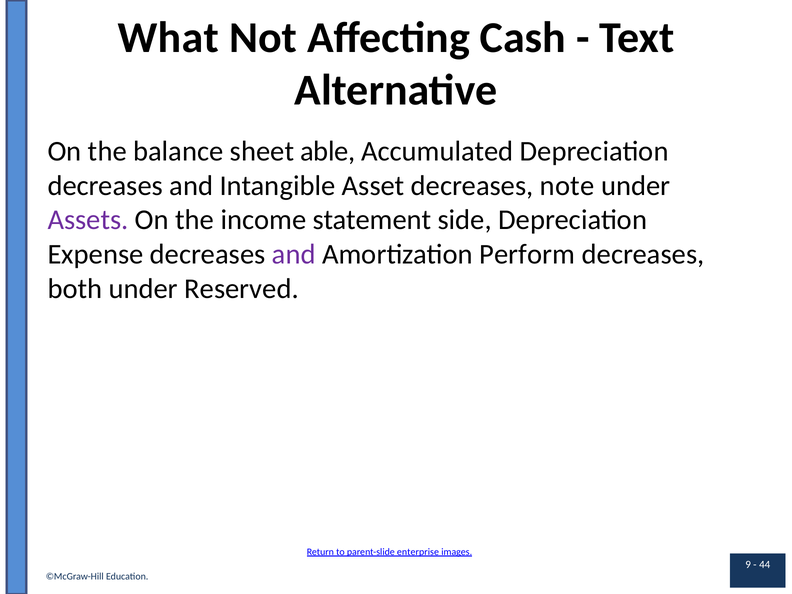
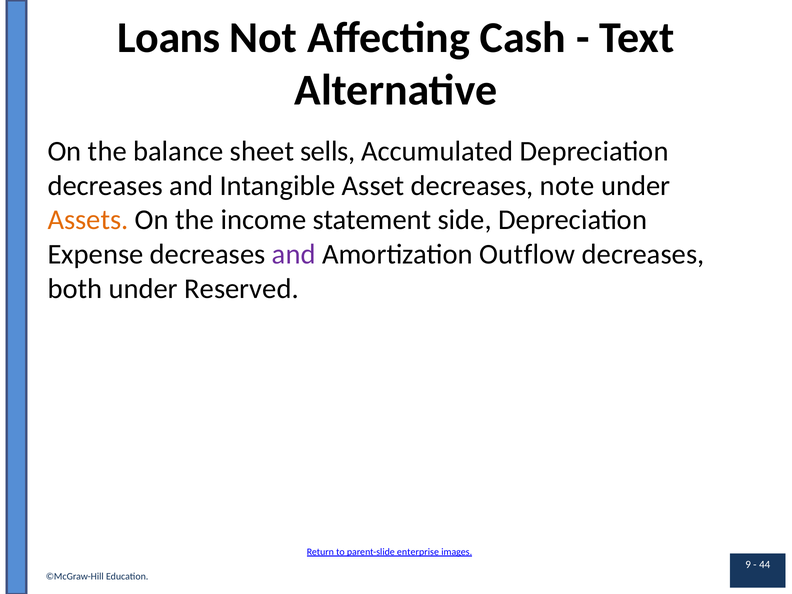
What: What -> Loans
able: able -> sells
Assets colour: purple -> orange
Perform: Perform -> Outflow
